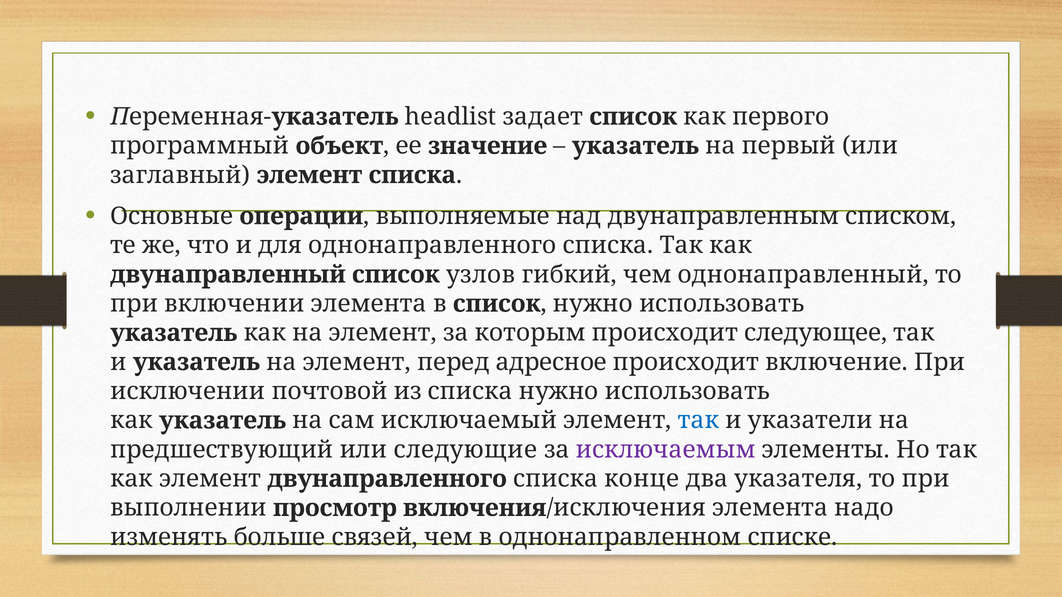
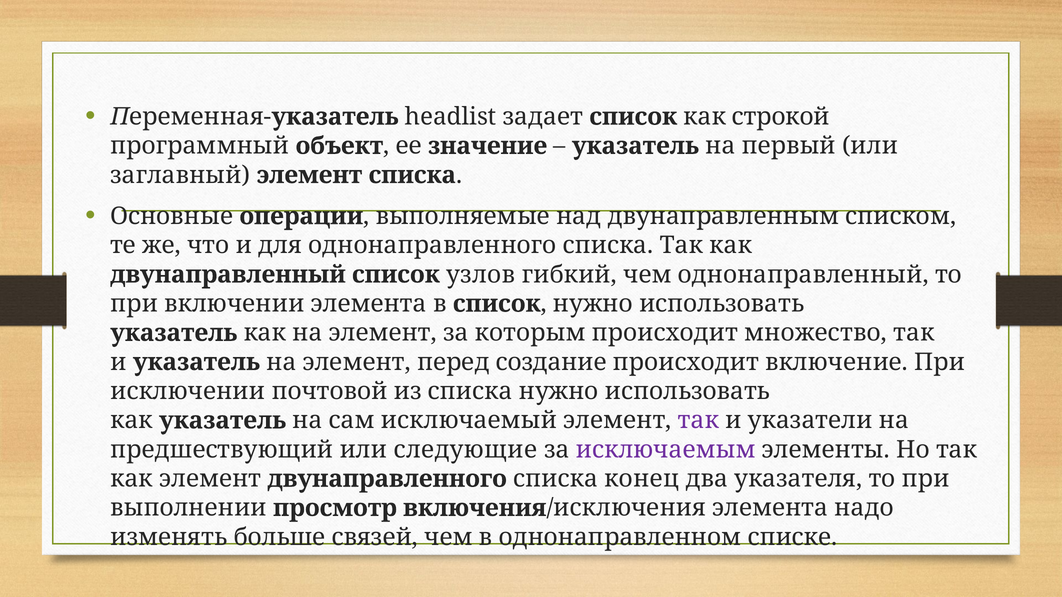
первого: первого -> строкой
следующее: следующее -> множество
адресное: адресное -> создание
так at (698, 421) colour: blue -> purple
конце: конце -> конец
